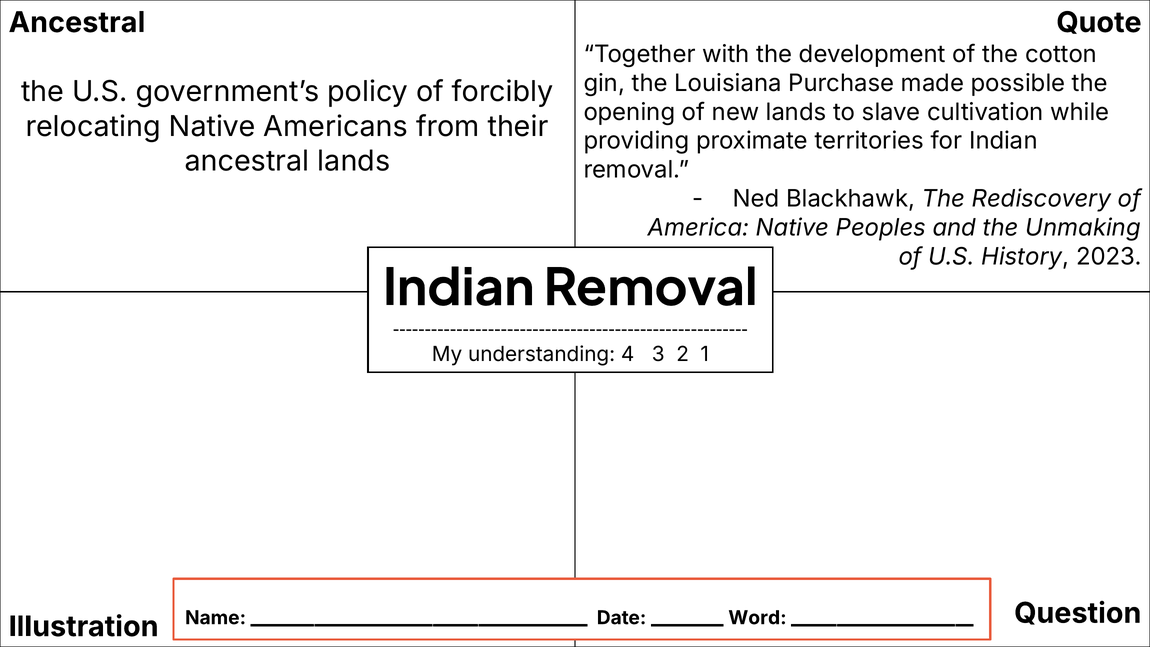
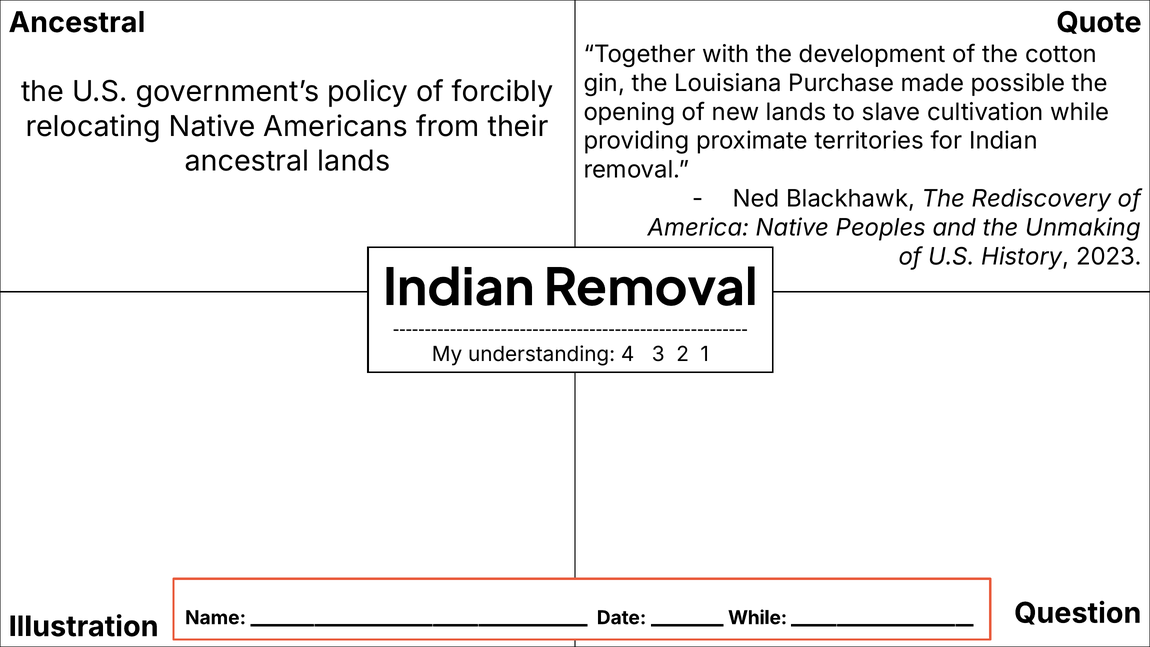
Word at (757, 618): Word -> While
